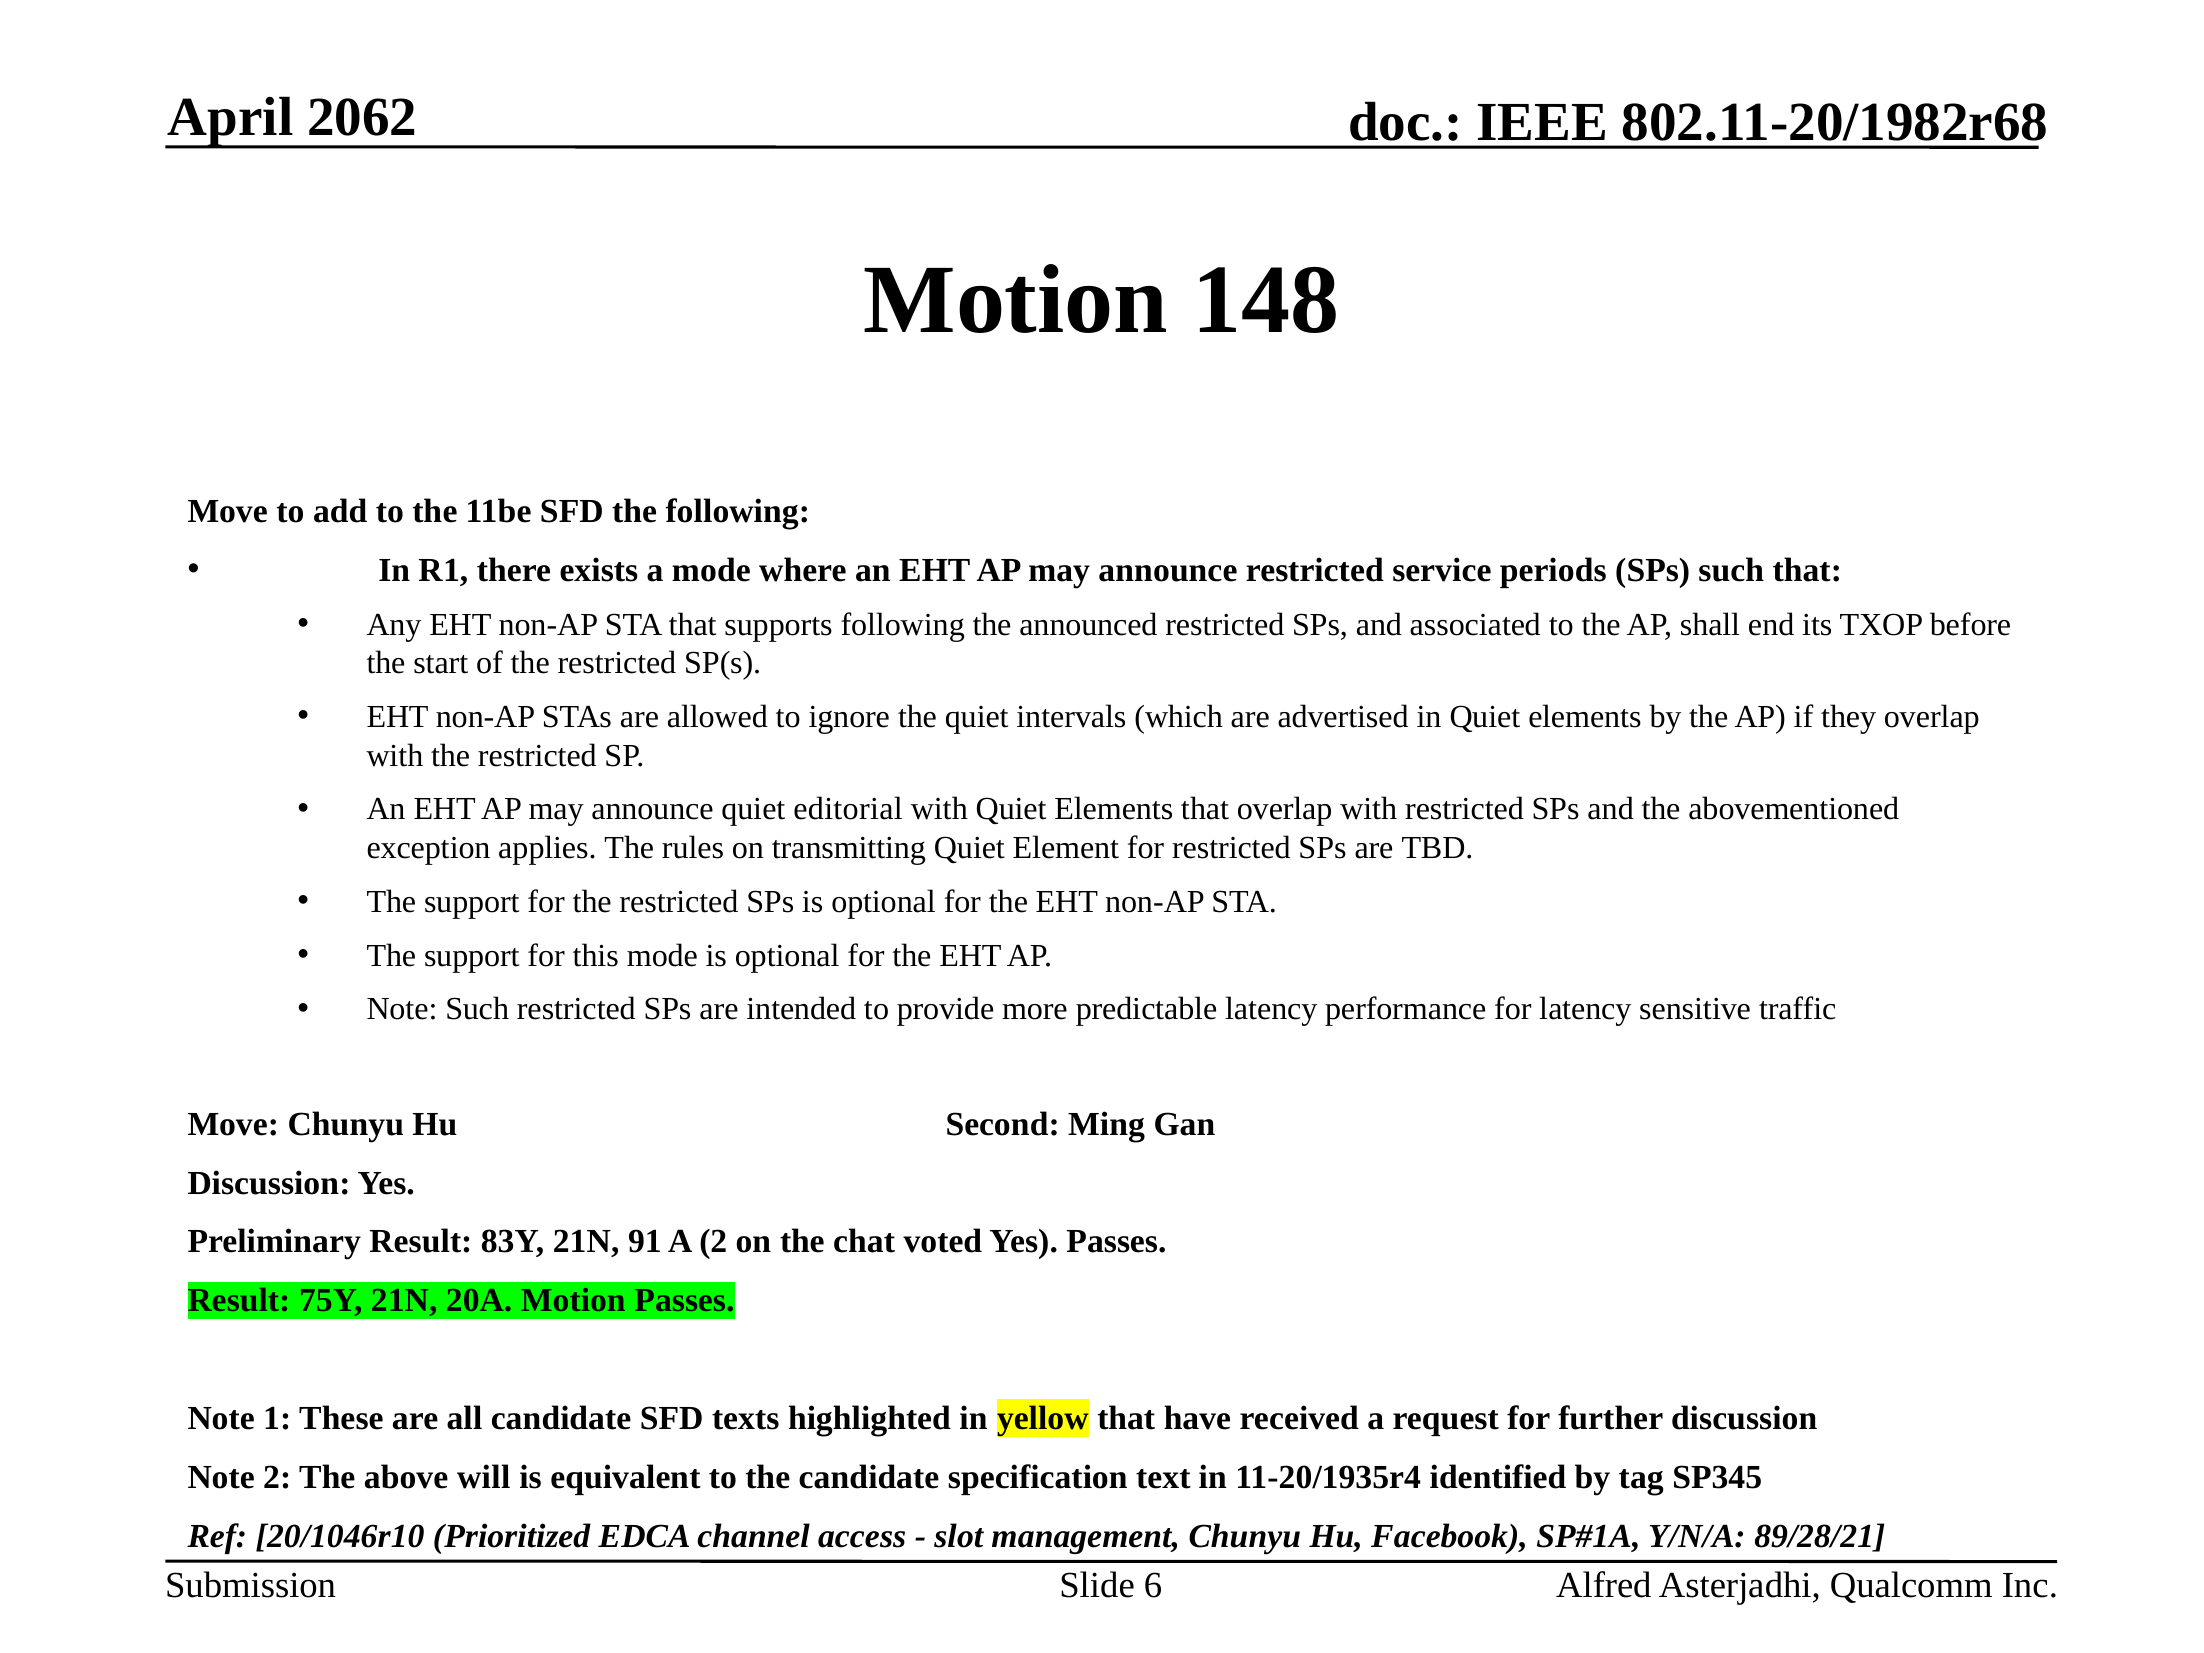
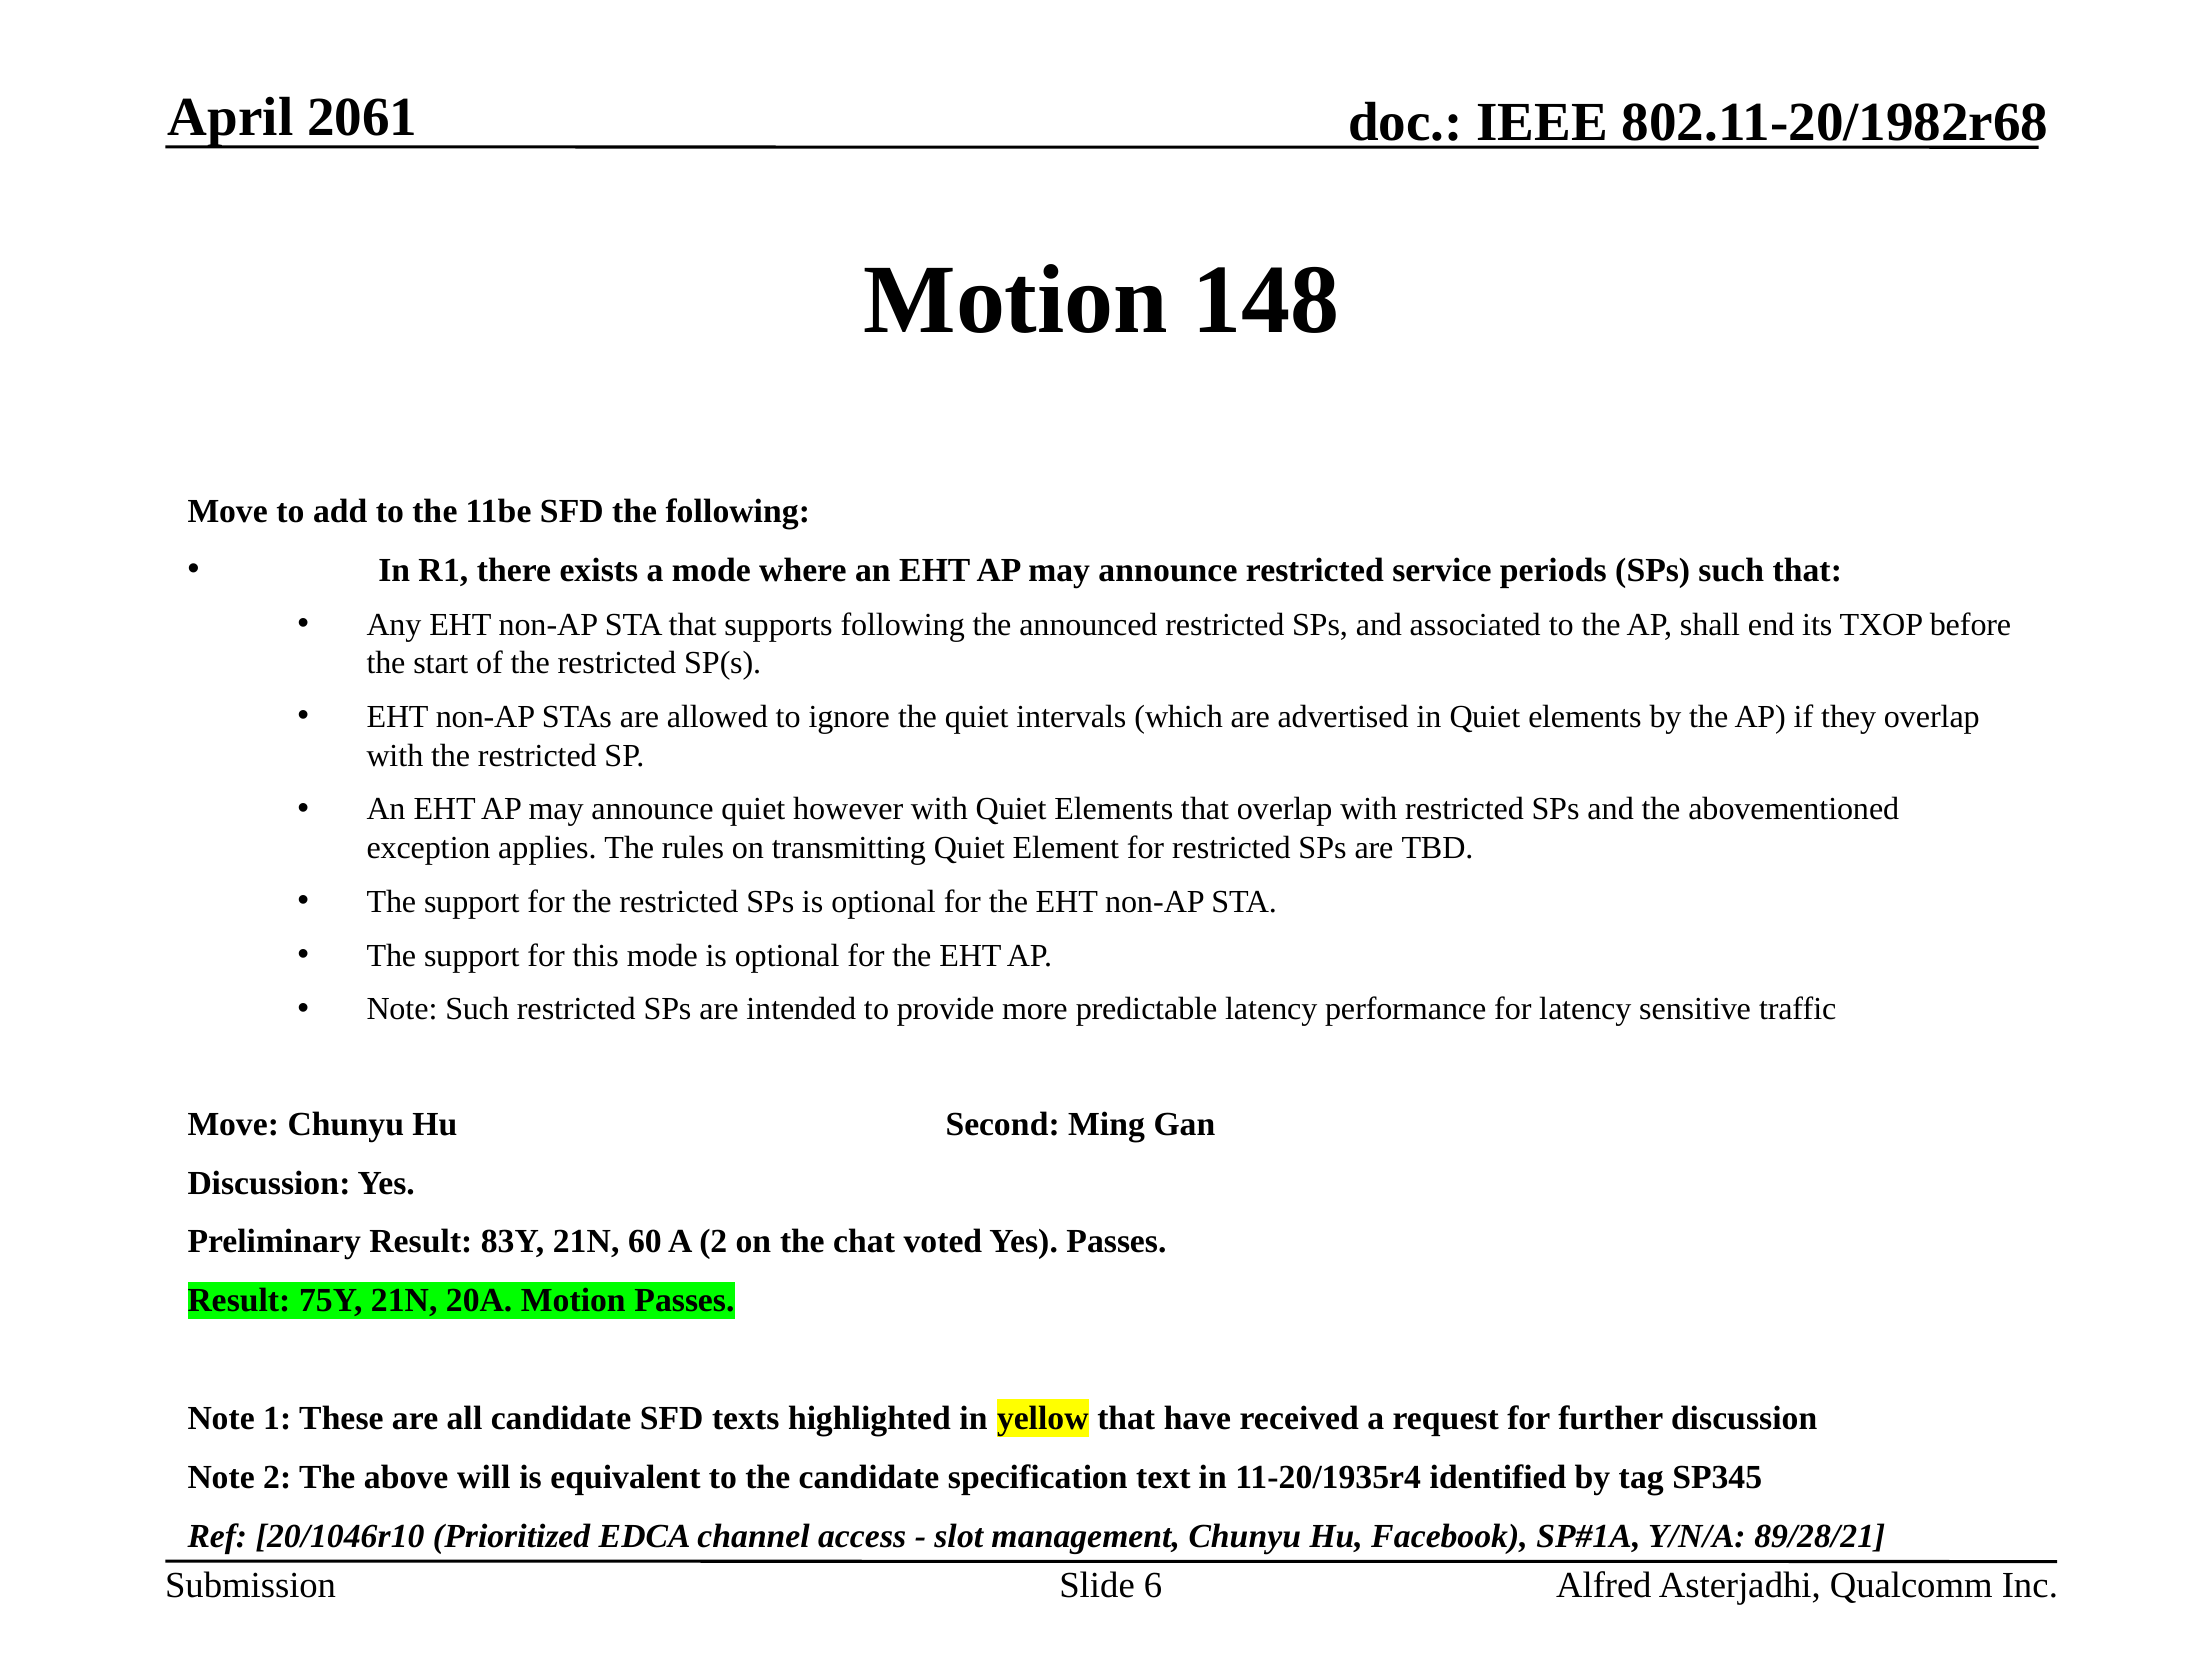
2062: 2062 -> 2061
editorial: editorial -> however
91: 91 -> 60
